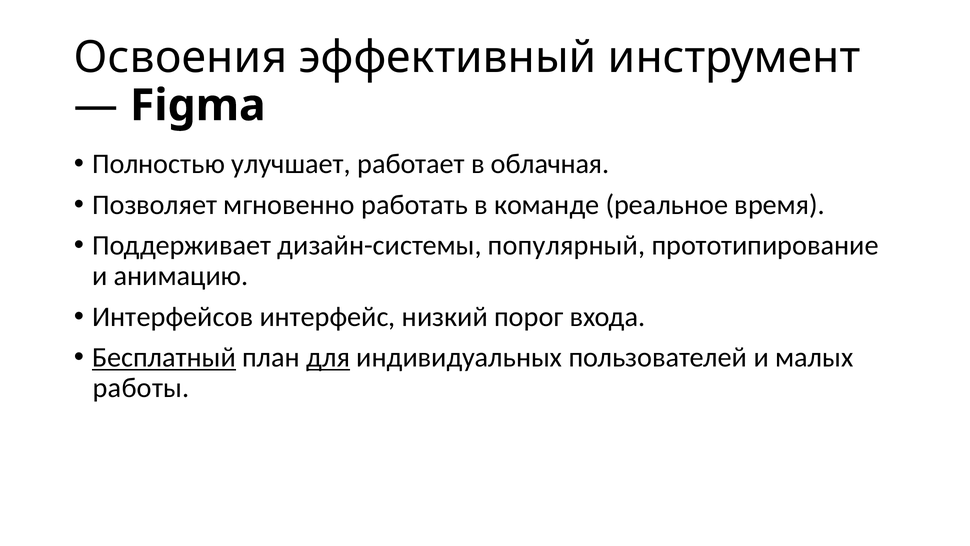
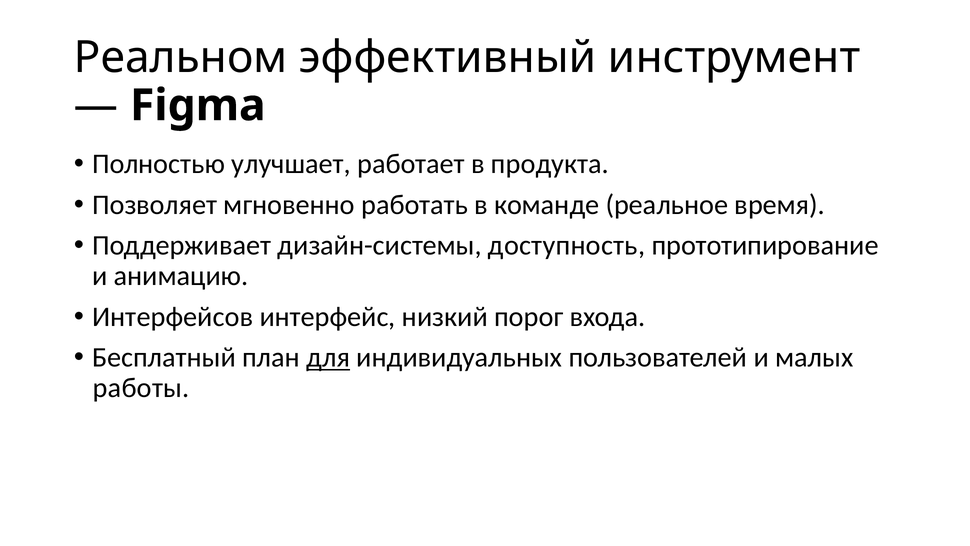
Освоения: Освоения -> Реальном
облачная: облачная -> продукта
популярный: популярный -> доступность
Бесплатный underline: present -> none
